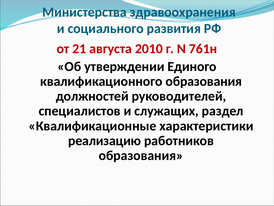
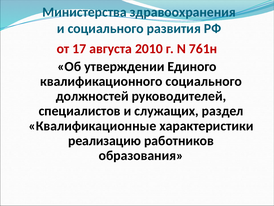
21: 21 -> 17
квалификационного образования: образования -> социального
